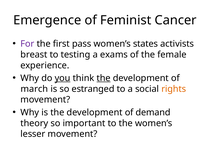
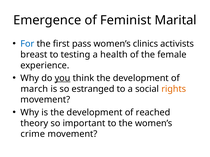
Cancer: Cancer -> Marital
For colour: purple -> blue
states: states -> clinics
exams: exams -> health
the at (104, 78) underline: present -> none
demand: demand -> reached
lesser: lesser -> crime
